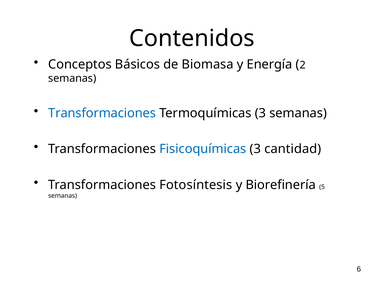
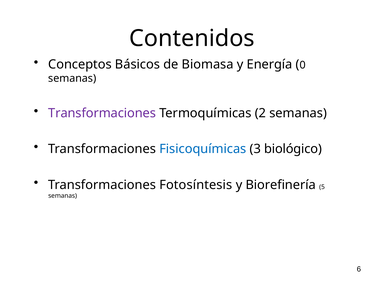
2: 2 -> 0
Transformaciones at (102, 113) colour: blue -> purple
Termoquímicas 3: 3 -> 2
cantidad: cantidad -> biológico
